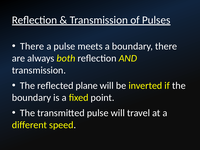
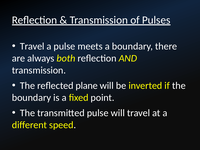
There at (32, 46): There -> Travel
